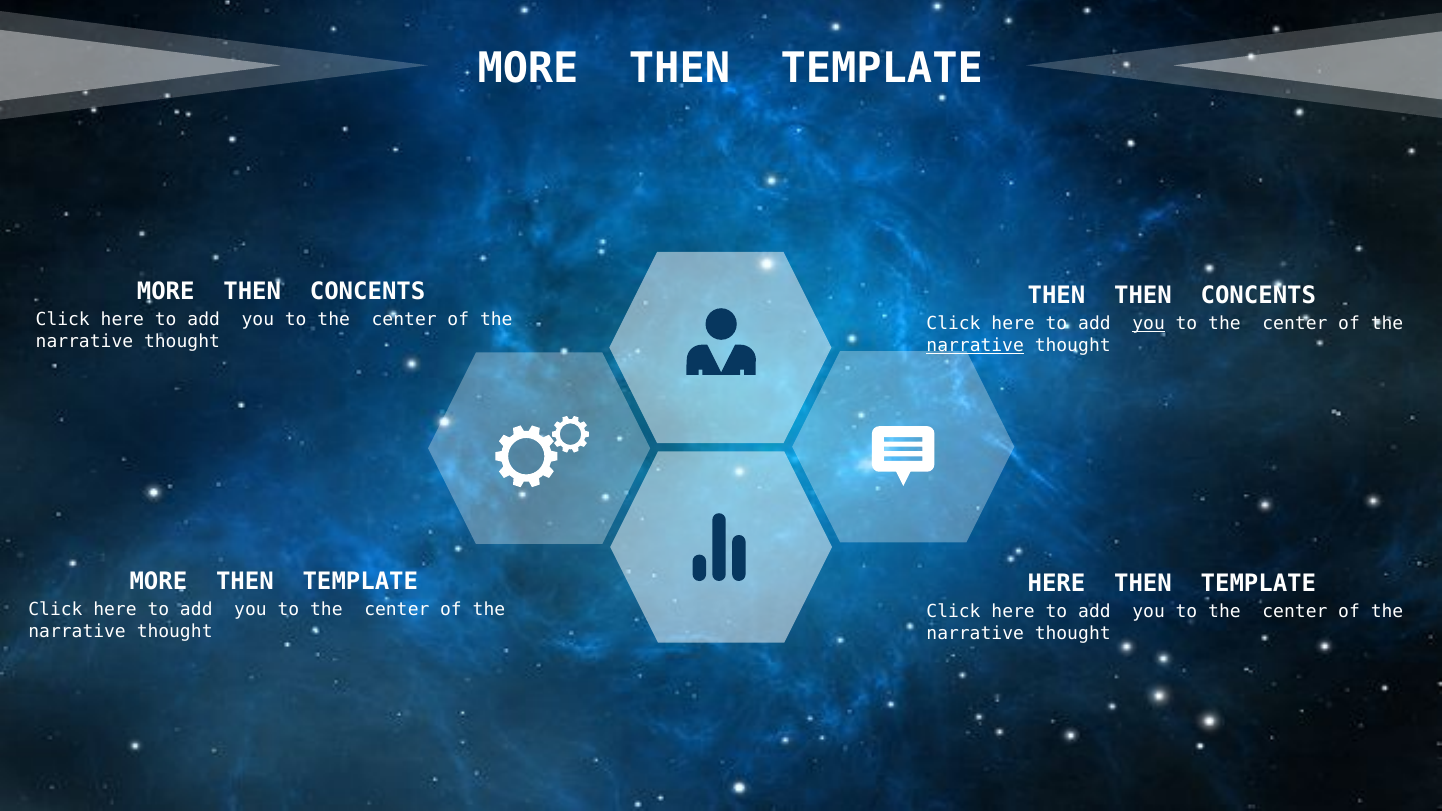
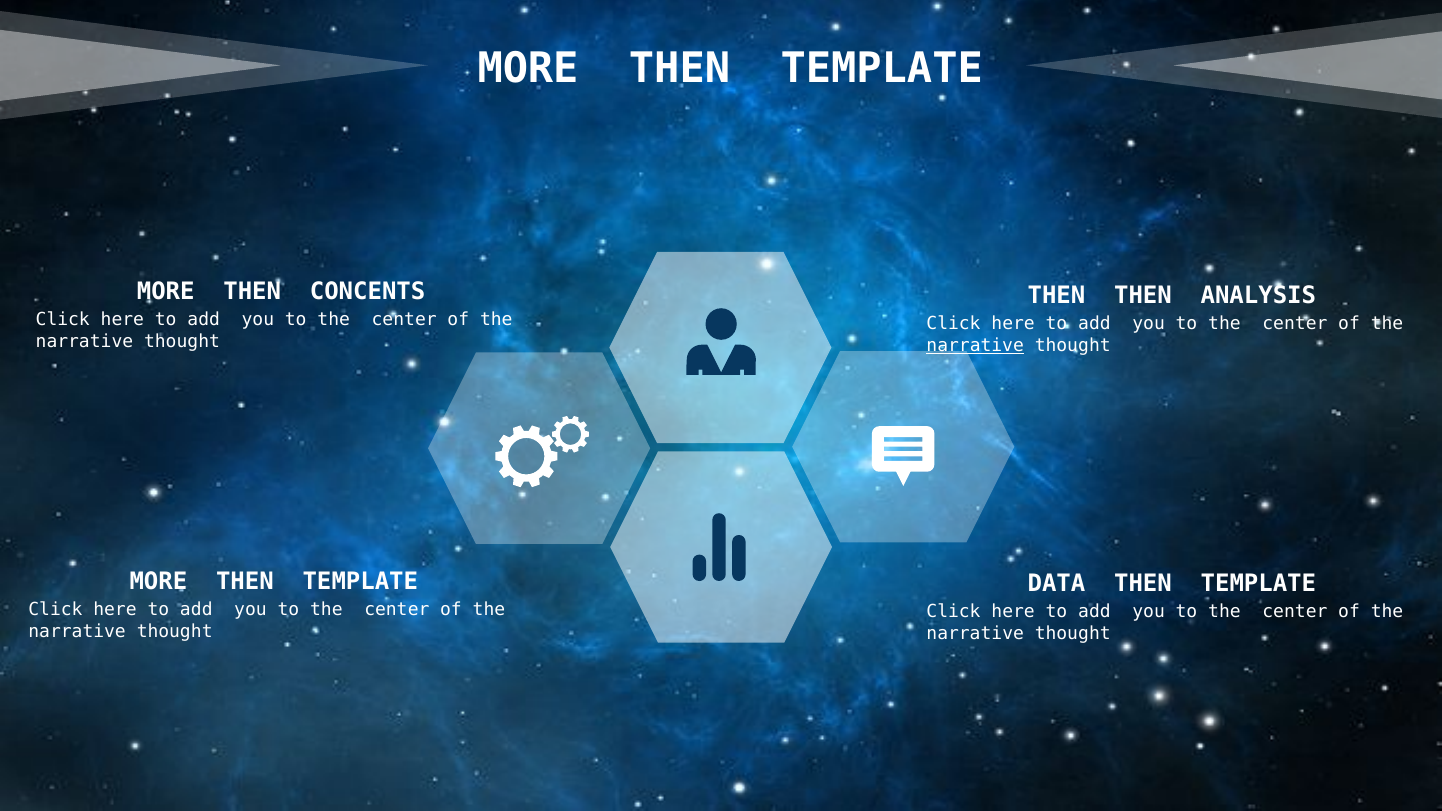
CONCENTS at (1258, 296): CONCENTS -> ANALYSIS
you at (1149, 324) underline: present -> none
HERE at (1056, 584): HERE -> DATA
